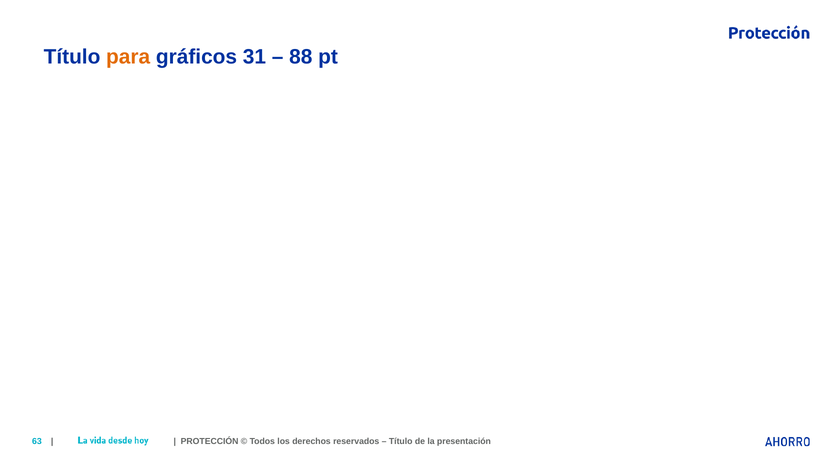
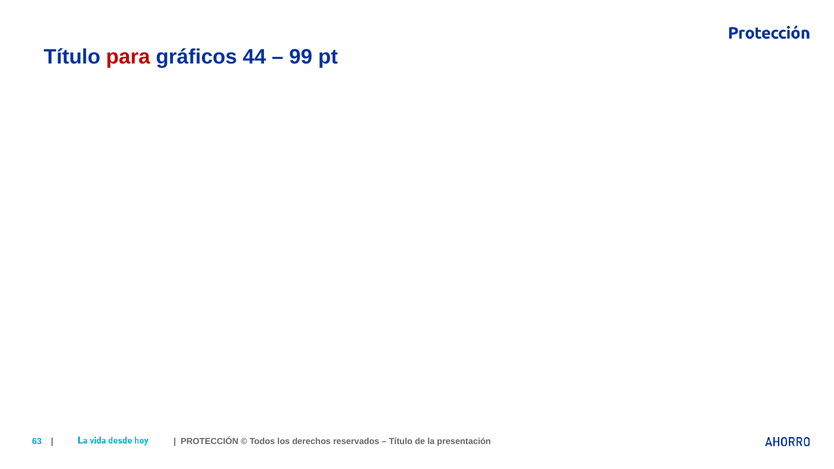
para colour: orange -> red
31: 31 -> 44
88: 88 -> 99
